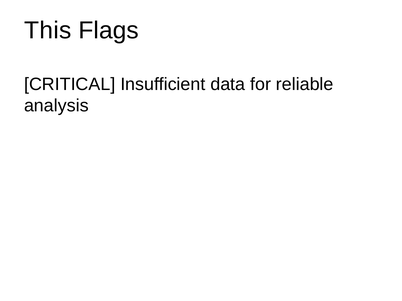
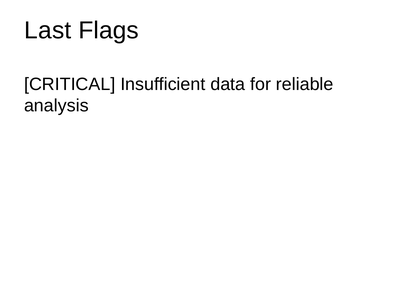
This: This -> Last
